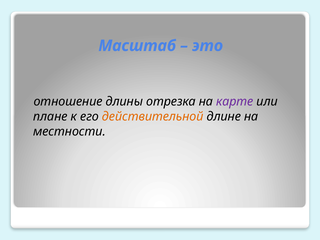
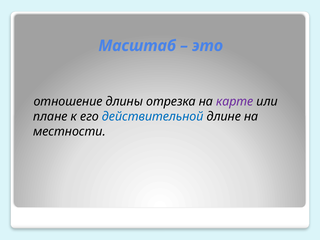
действительной colour: orange -> blue
